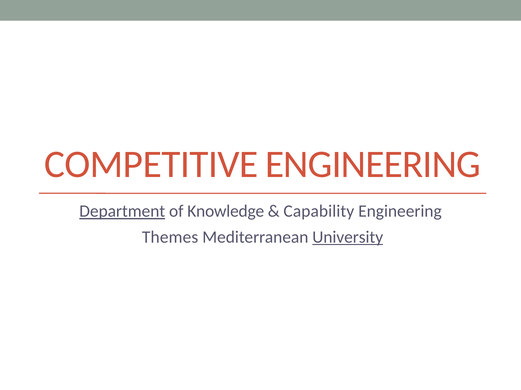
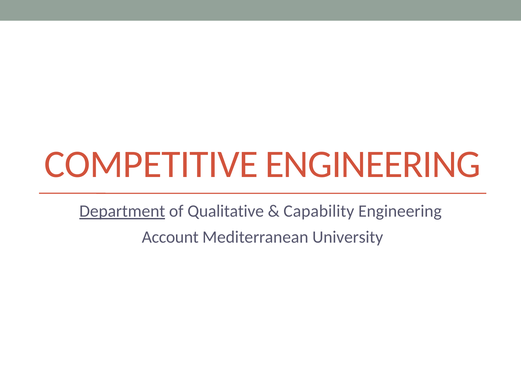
Knowledge: Knowledge -> Qualitative
Themes: Themes -> Account
University underline: present -> none
